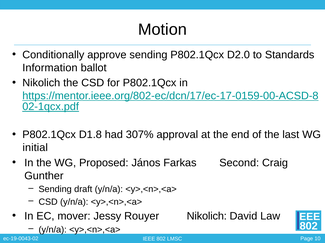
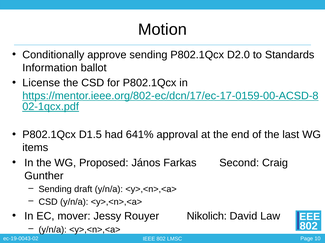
Nikolich at (41, 83): Nikolich -> License
D1.8: D1.8 -> D1.5
307%: 307% -> 641%
initial: initial -> items
